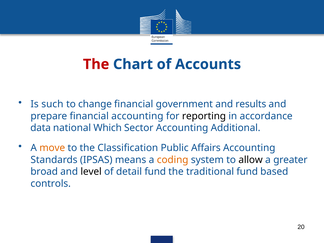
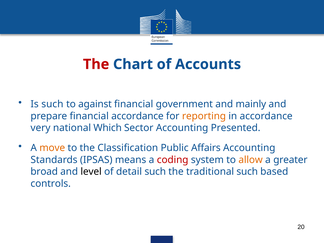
change: change -> against
results: results -> mainly
financial accounting: accounting -> accordance
reporting colour: black -> orange
data: data -> very
Additional: Additional -> Presented
coding colour: orange -> red
allow colour: black -> orange
detail fund: fund -> such
traditional fund: fund -> such
